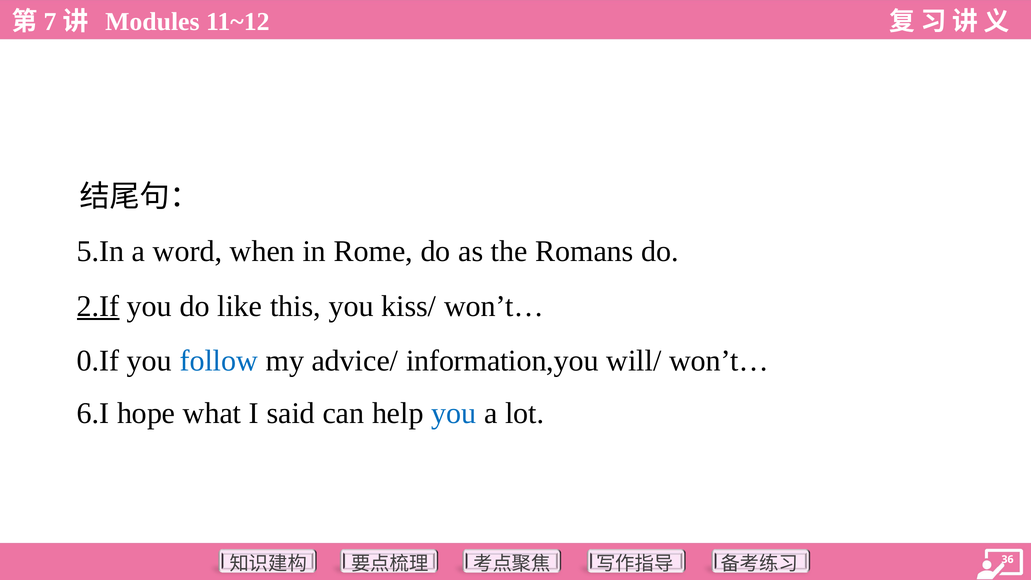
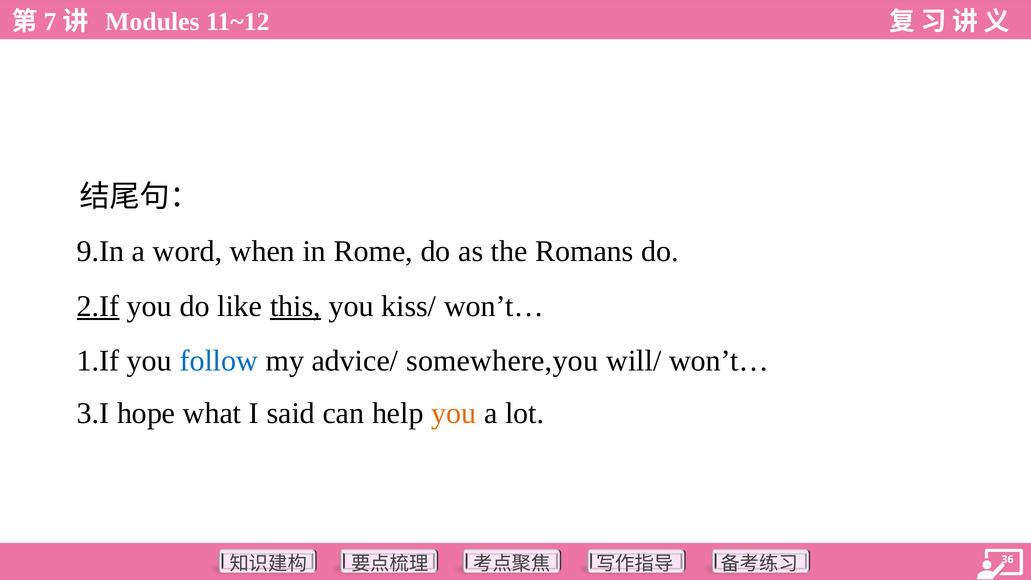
5.In: 5.In -> 9.In
this underline: none -> present
0.If: 0.If -> 1.If
information,you: information,you -> somewhere,you
6.I: 6.I -> 3.I
you at (454, 414) colour: blue -> orange
